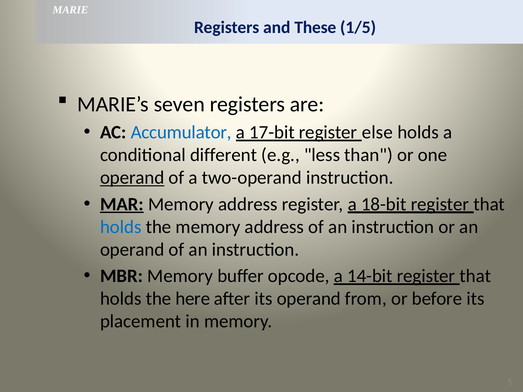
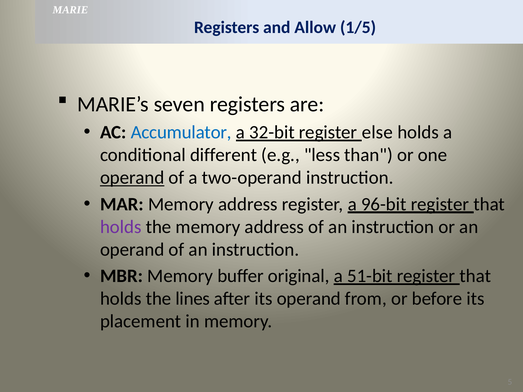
These: These -> Allow
17-bit: 17-bit -> 32-bit
MAR underline: present -> none
18-bit: 18-bit -> 96-bit
holds at (121, 227) colour: blue -> purple
opcode: opcode -> original
14-bit: 14-bit -> 51-bit
here: here -> lines
